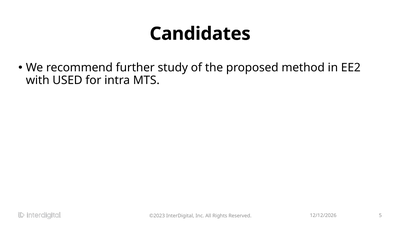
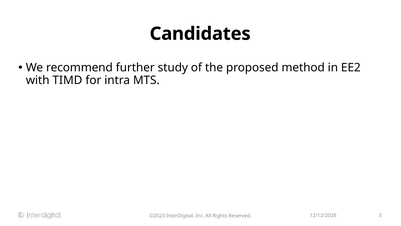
USED: USED -> TIMD
